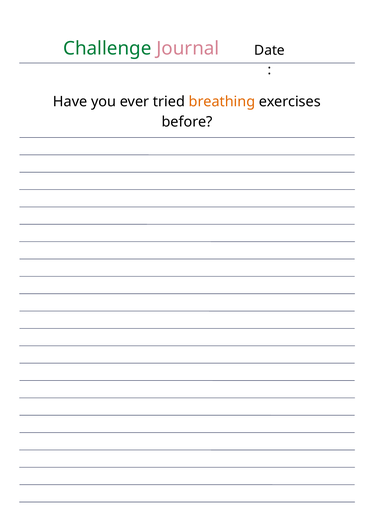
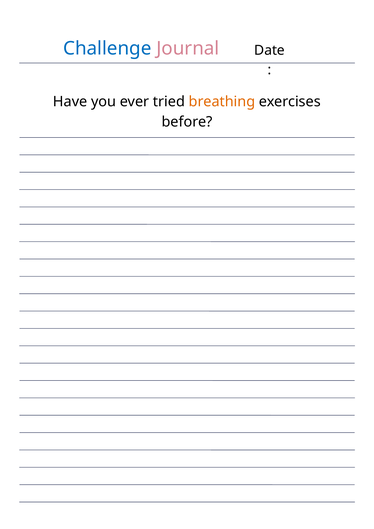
Challenge colour: green -> blue
